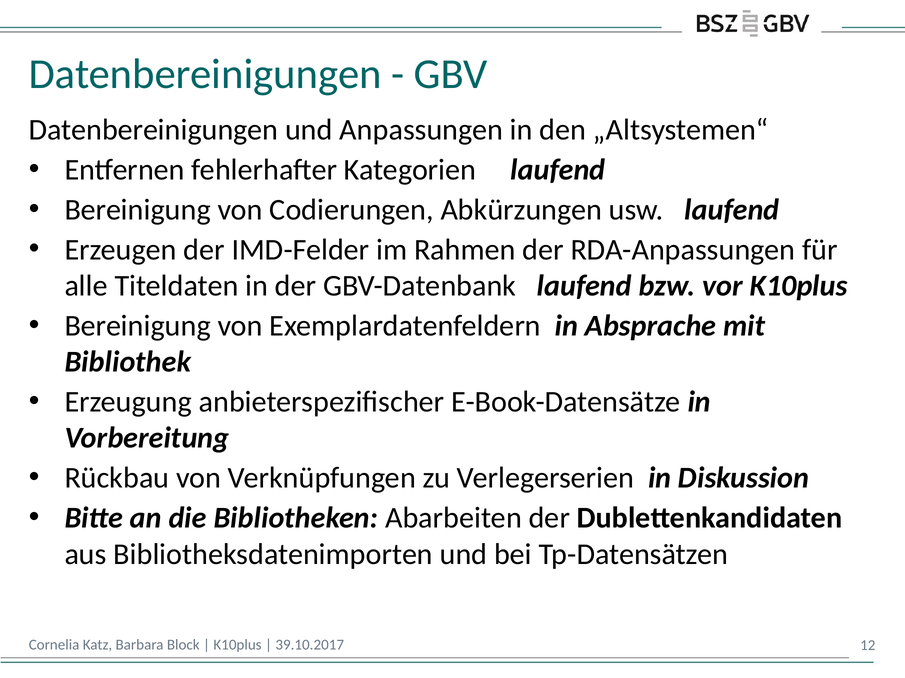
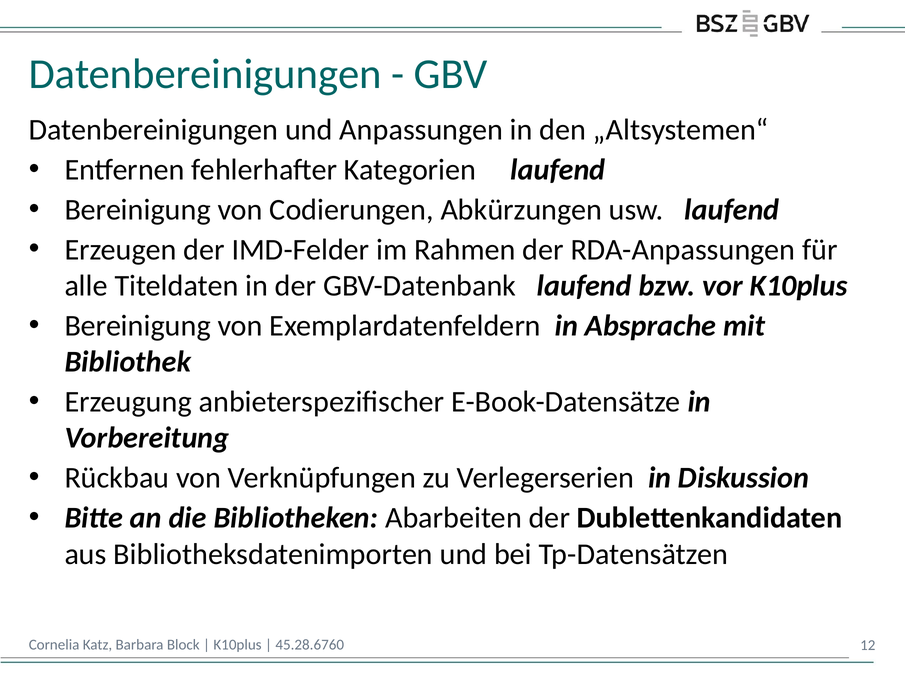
39.10.2017: 39.10.2017 -> 45.28.6760
